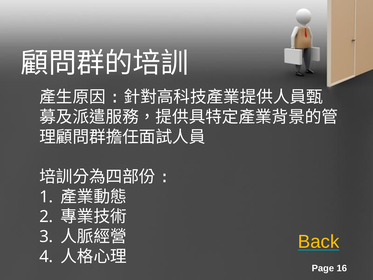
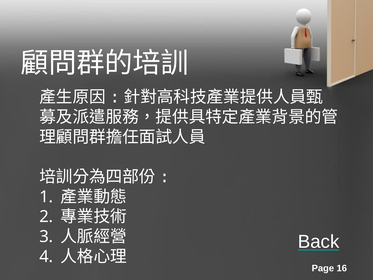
Back colour: yellow -> white
